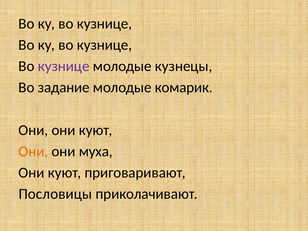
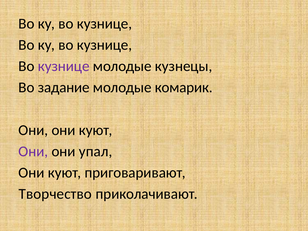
Они at (33, 151) colour: orange -> purple
муха: муха -> упал
Пословицы: Пословицы -> Творчество
